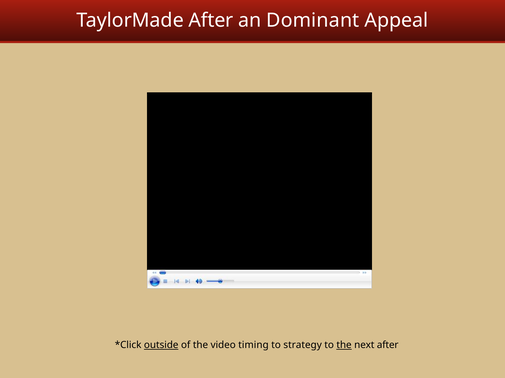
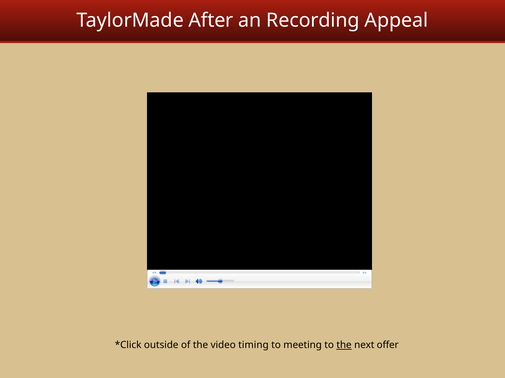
Dominant: Dominant -> Recording
outside underline: present -> none
strategy: strategy -> meeting
next after: after -> offer
